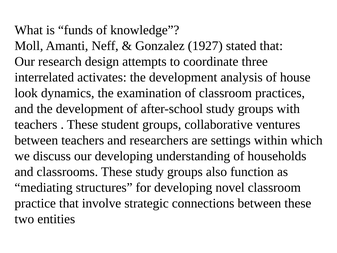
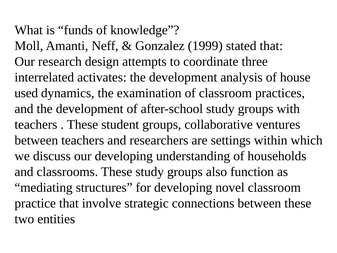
1927: 1927 -> 1999
look: look -> used
